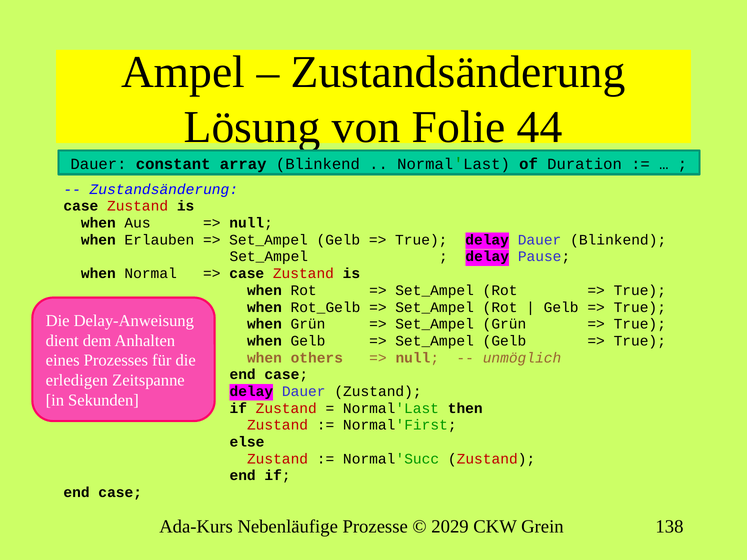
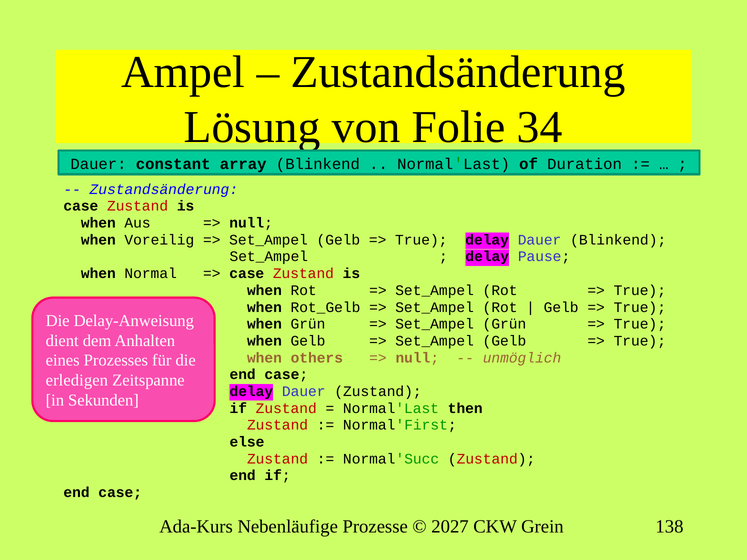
44: 44 -> 34
Erlauben: Erlauben -> Voreilig
2029: 2029 -> 2027
